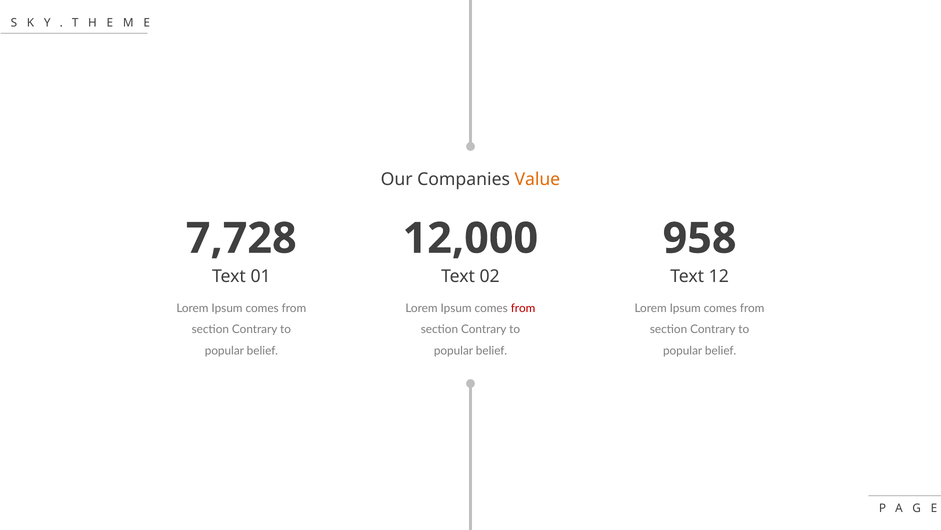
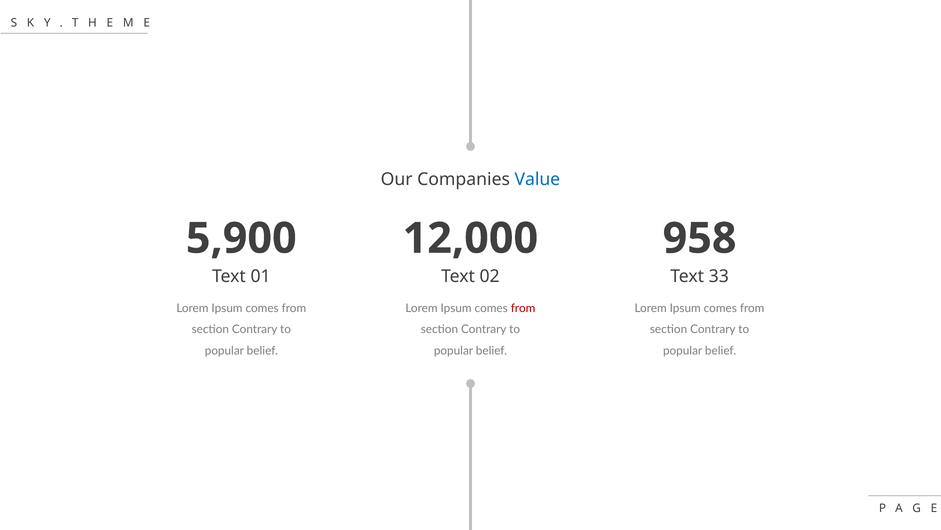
Value colour: orange -> blue
7,728: 7,728 -> 5,900
12: 12 -> 33
